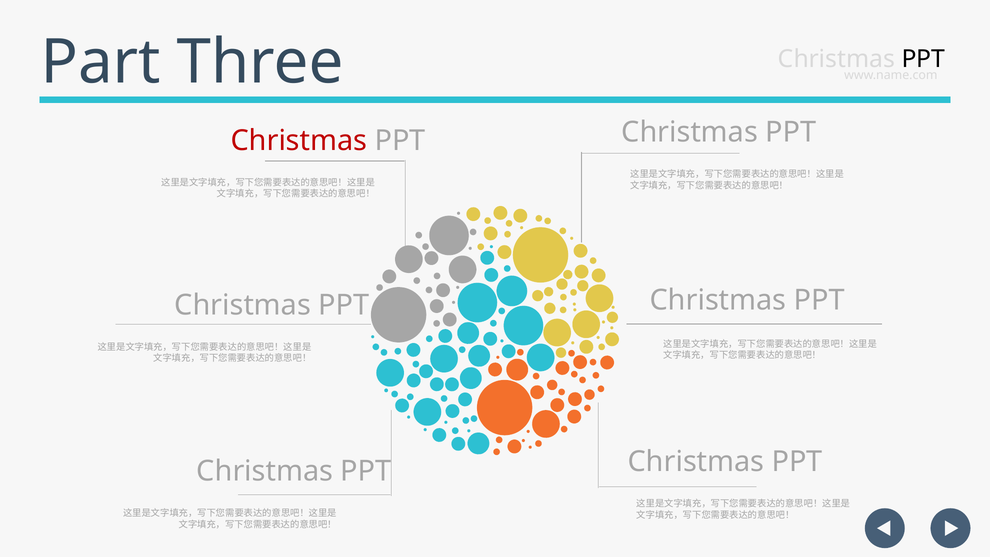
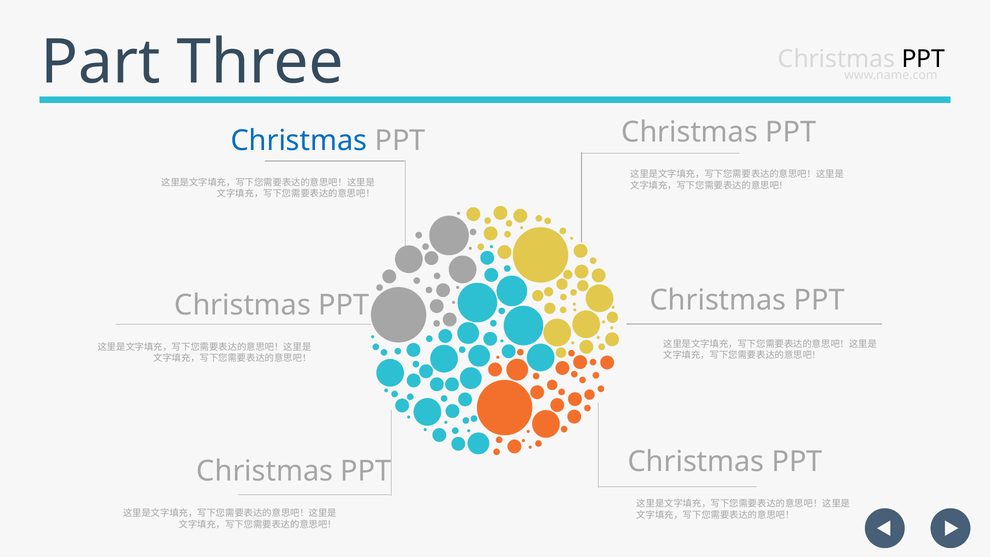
Christmas at (299, 141) colour: red -> blue
